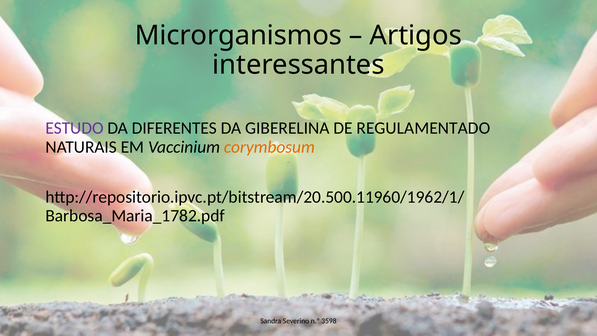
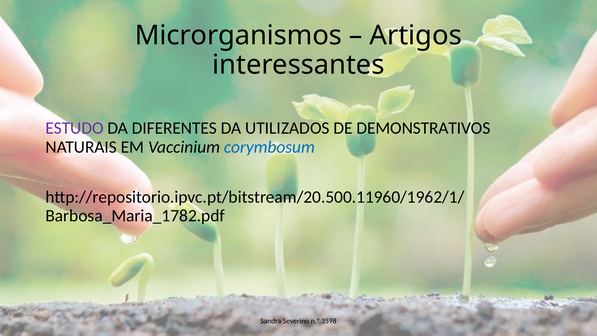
GIBERELINA: GIBERELINA -> UTILIZADOS
REGULAMENTADO: REGULAMENTADO -> DEMONSTRATIVOS
corymbosum colour: orange -> blue
